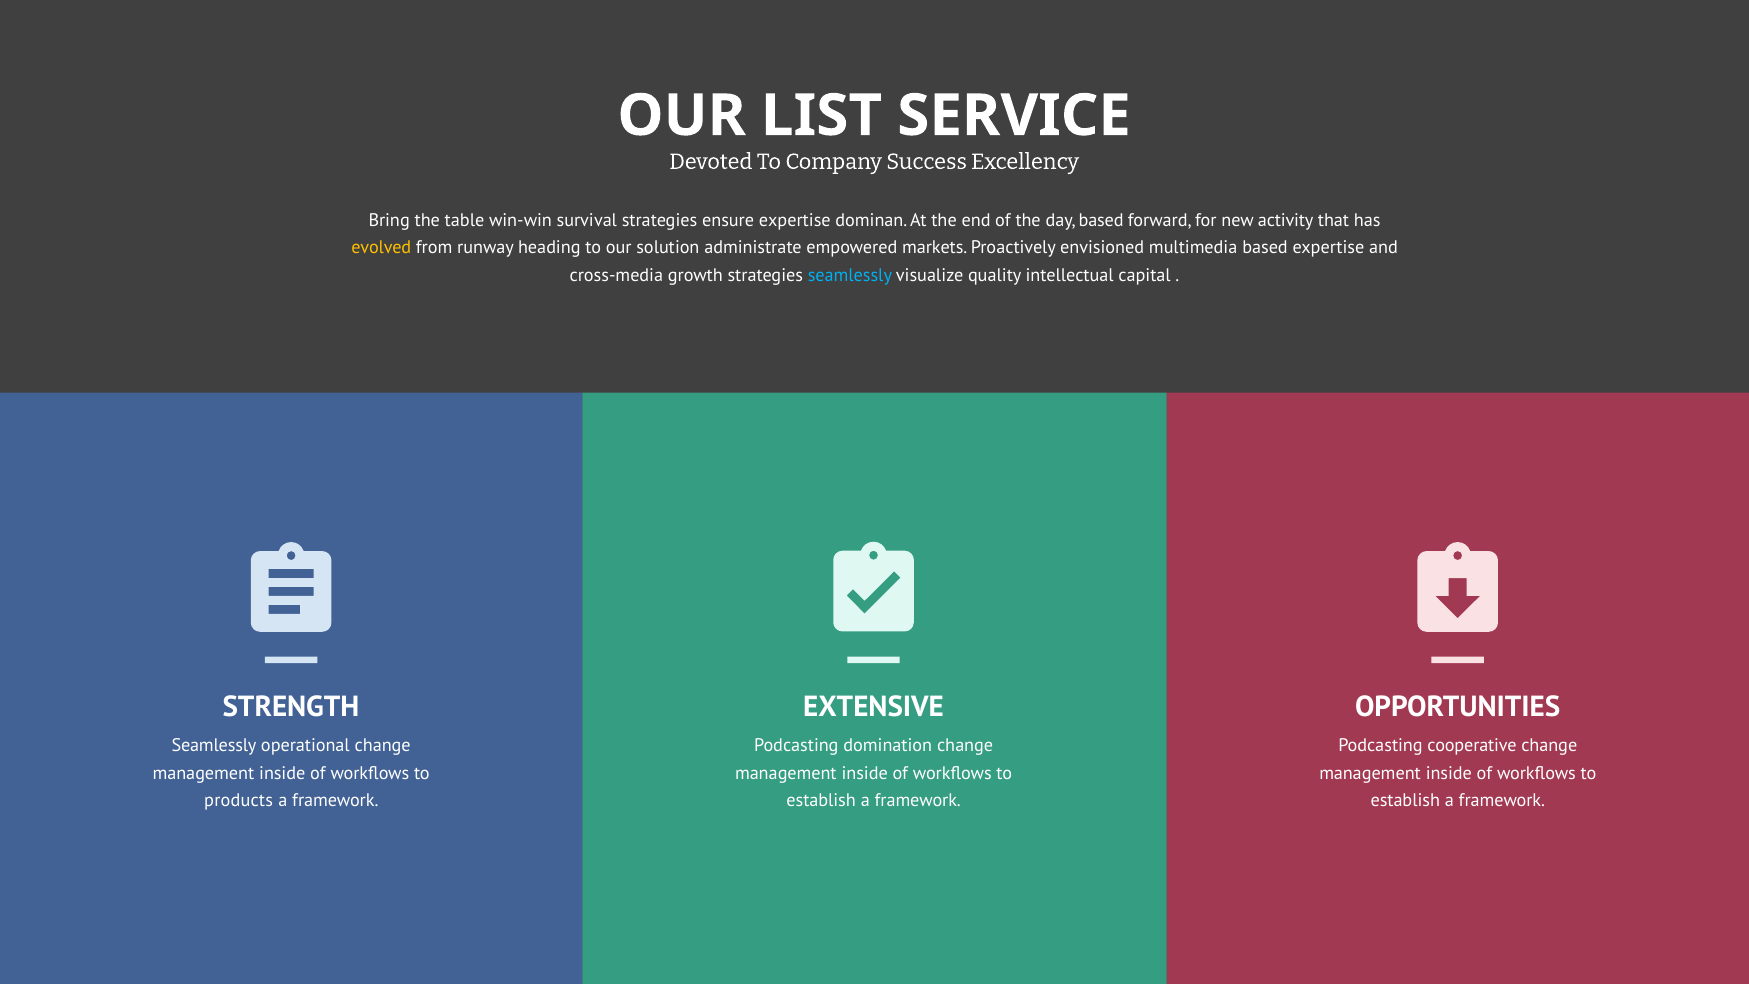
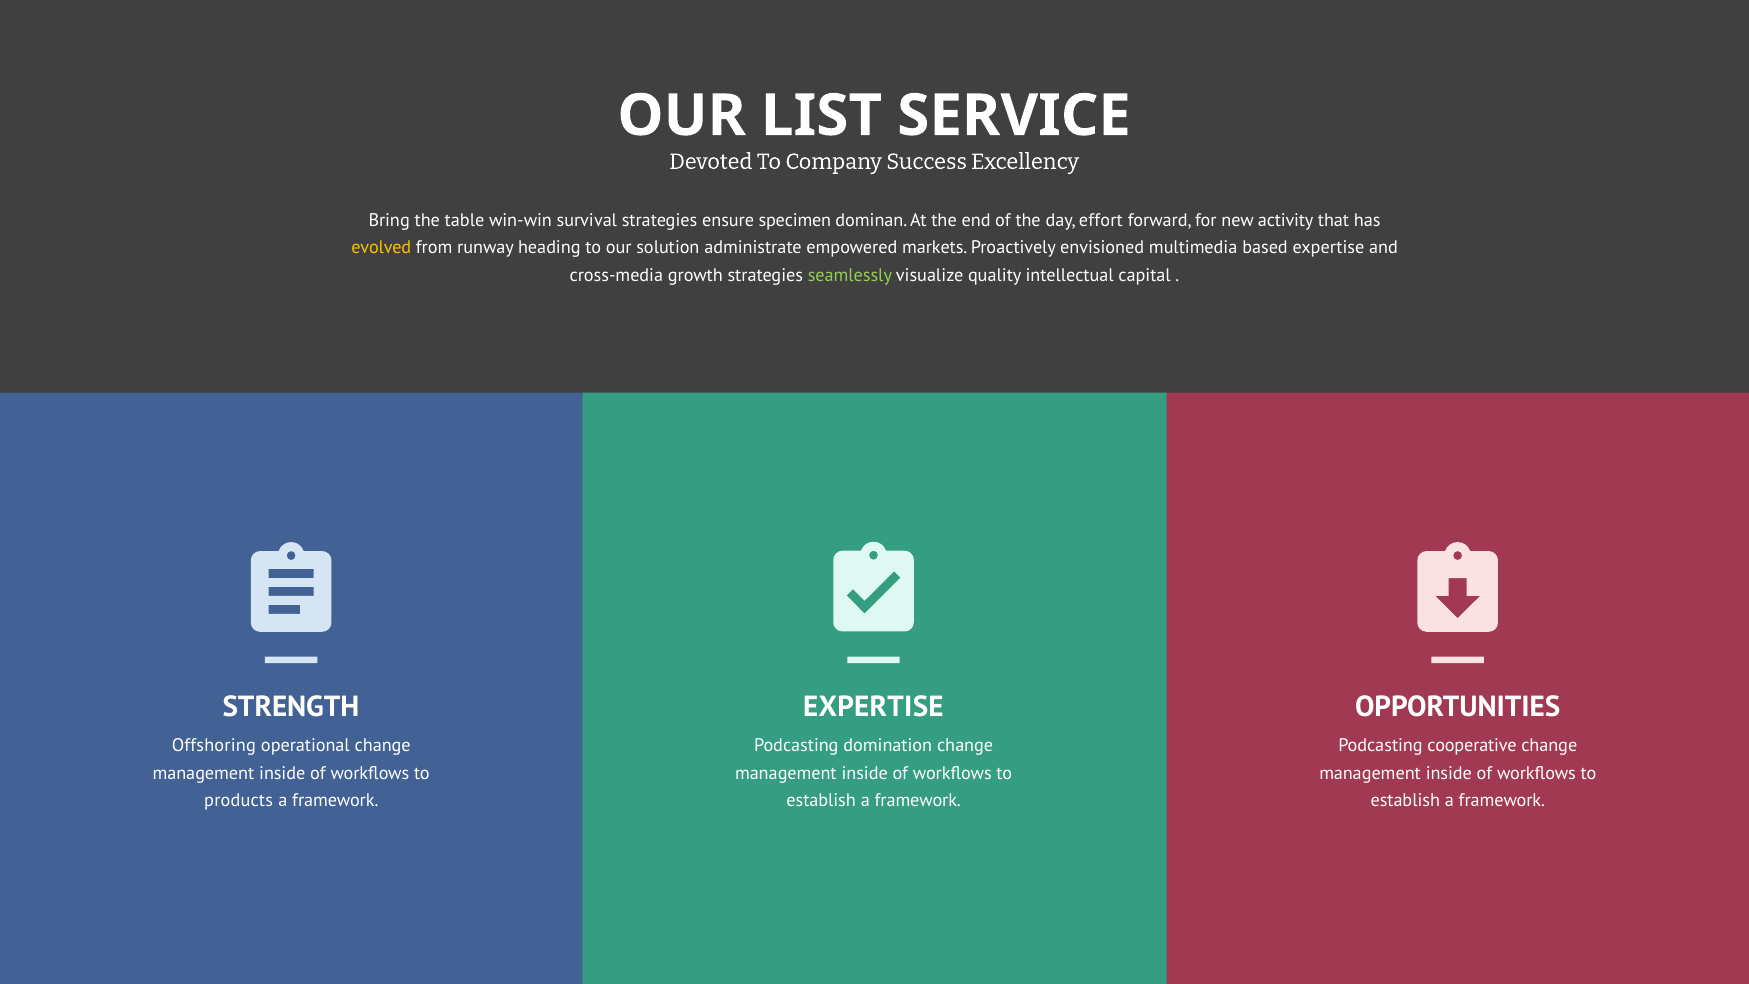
ensure expertise: expertise -> specimen
day based: based -> effort
seamlessly at (850, 275) colour: light blue -> light green
EXTENSIVE at (874, 707): EXTENSIVE -> EXPERTISE
Seamlessly at (214, 746): Seamlessly -> Offshoring
